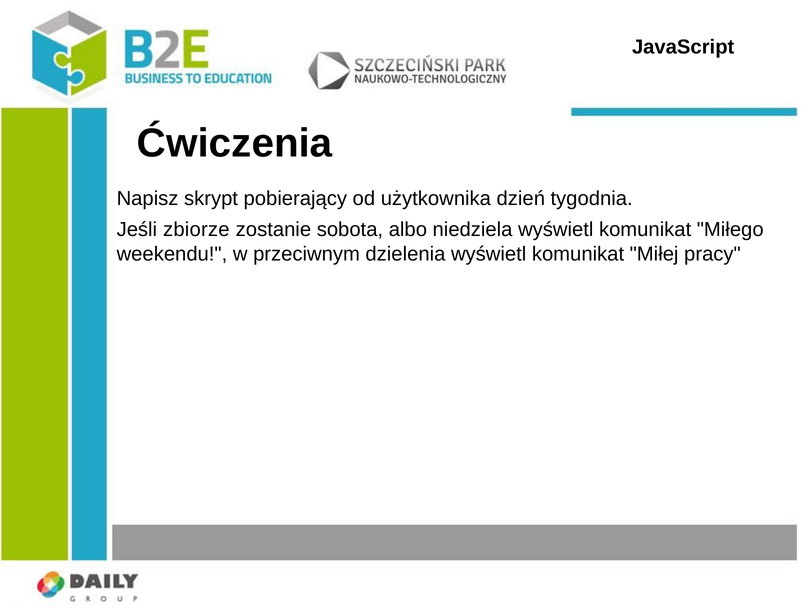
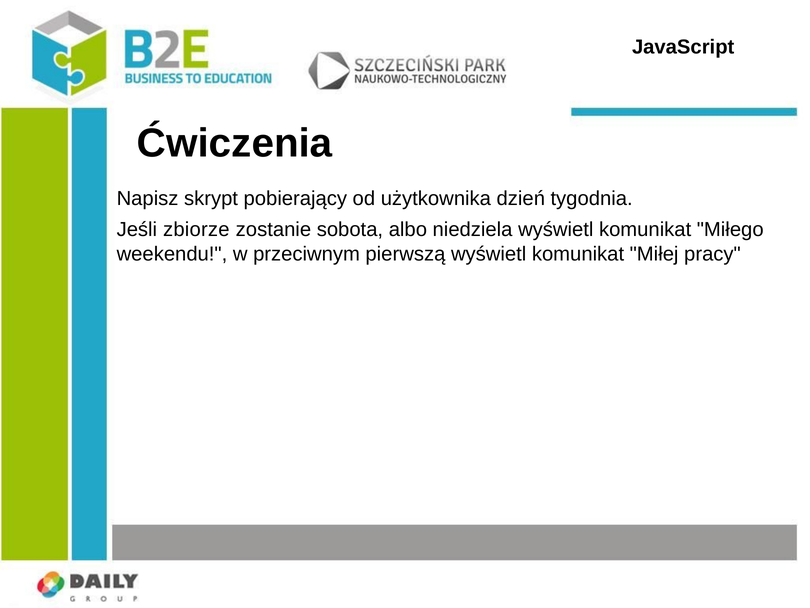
dzielenia: dzielenia -> pierwszą
